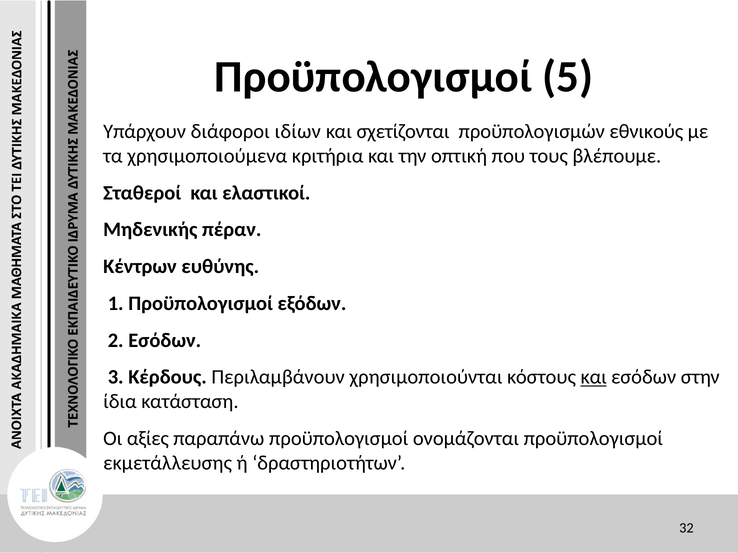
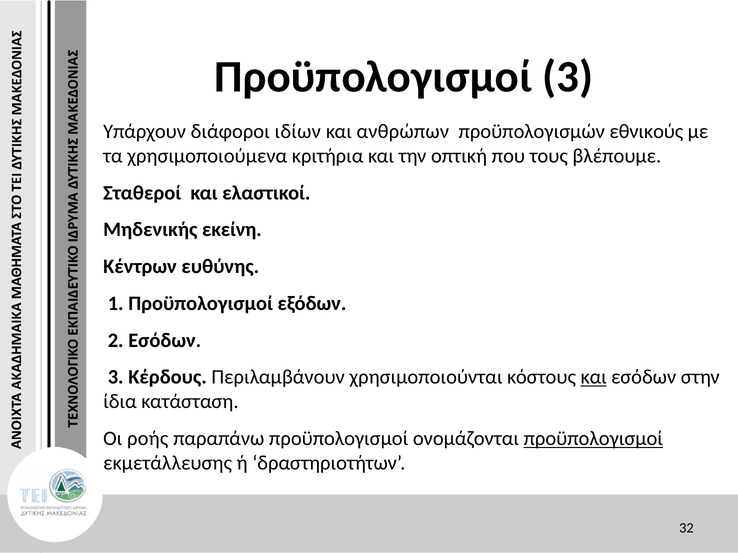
Προϋπολογισμοί 5: 5 -> 3
σχετίζονται: σχετίζονται -> ανθρώπων
πέραν: πέραν -> εκείνη
αξίες: αξίες -> ροής
προϋπολογισμοί at (593, 439) underline: none -> present
